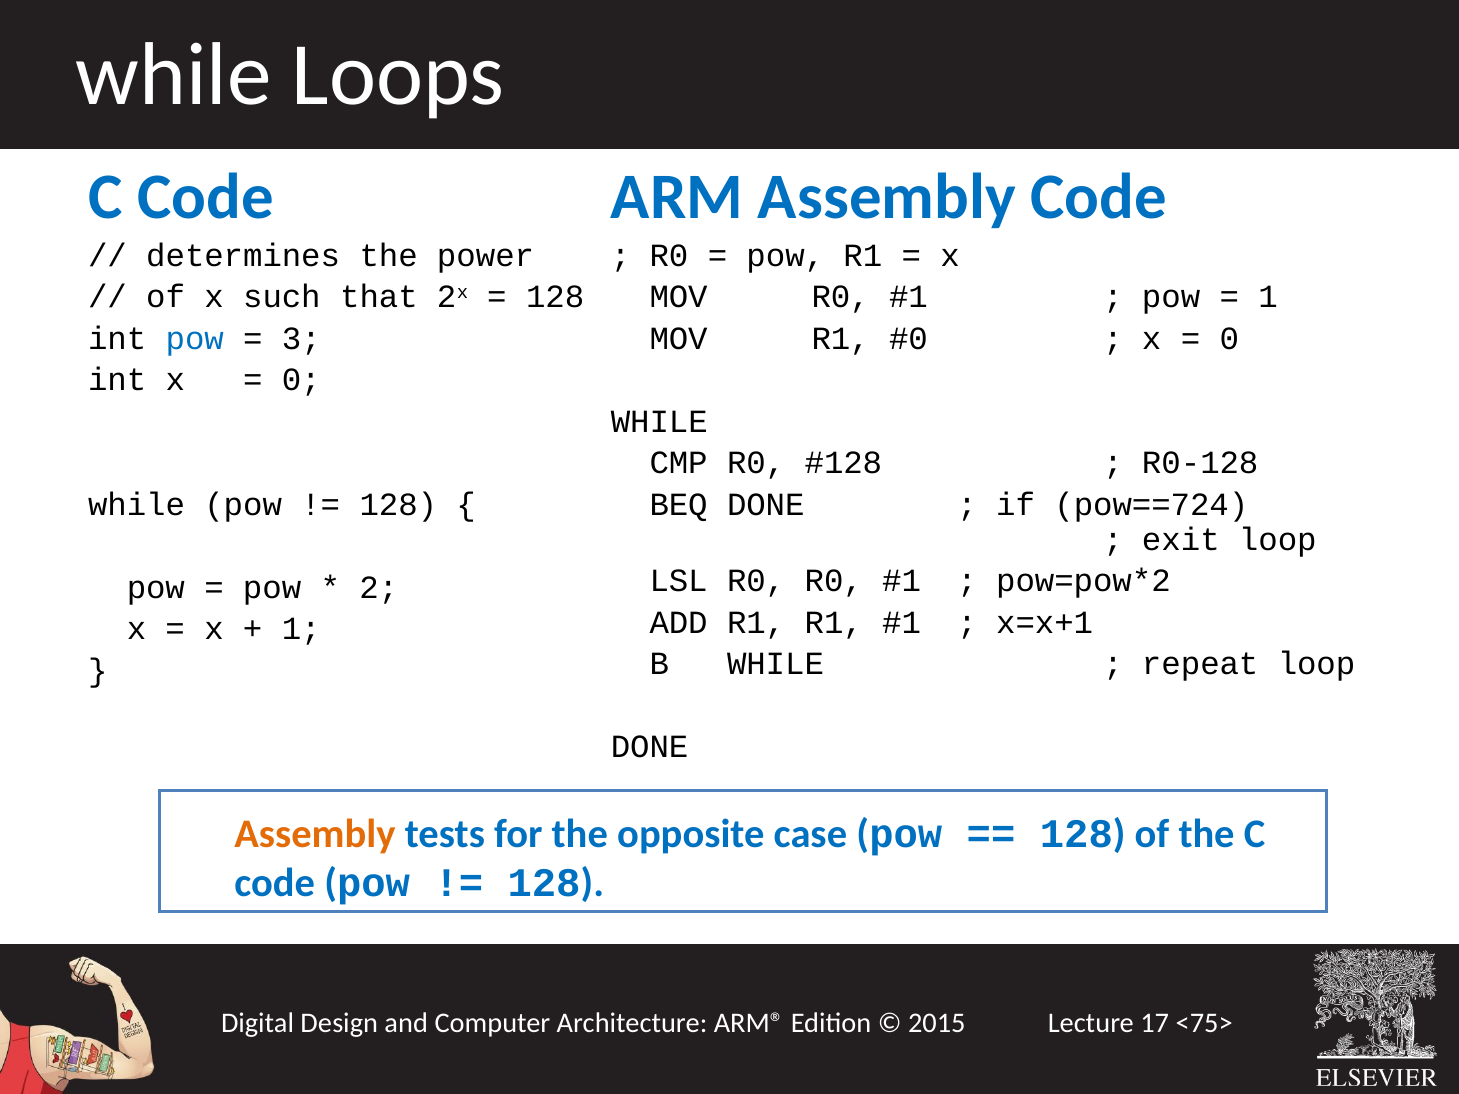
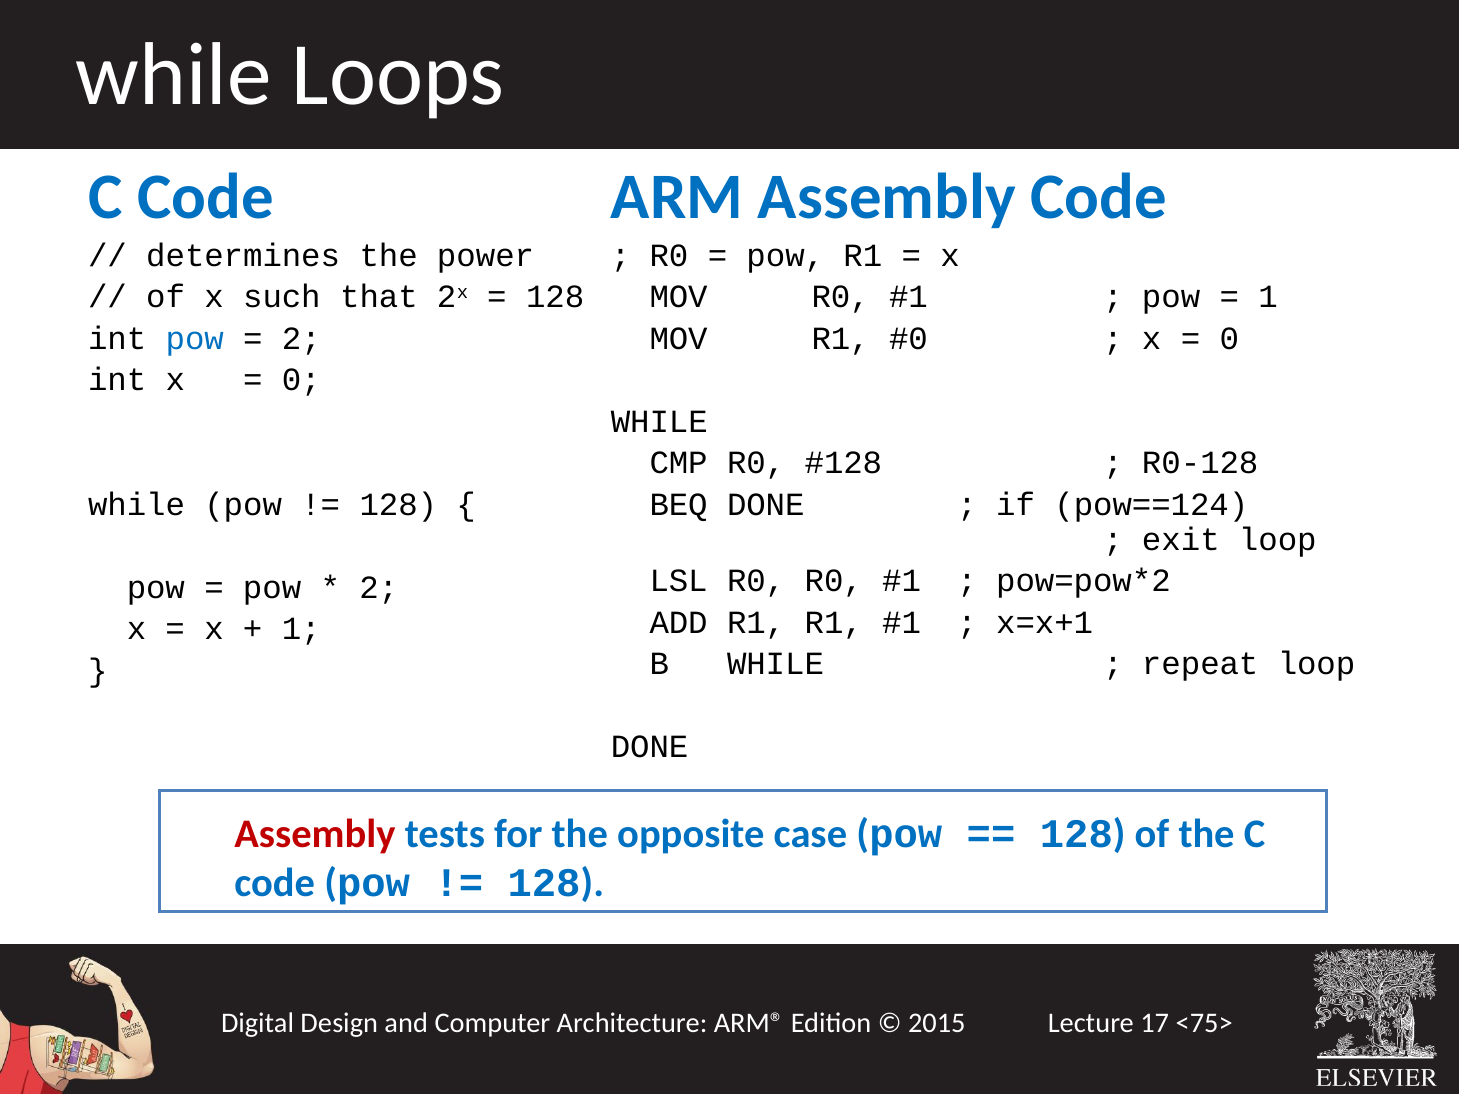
3 at (301, 339): 3 -> 2
pow==724: pow==724 -> pow==124
Assembly at (315, 834) colour: orange -> red
